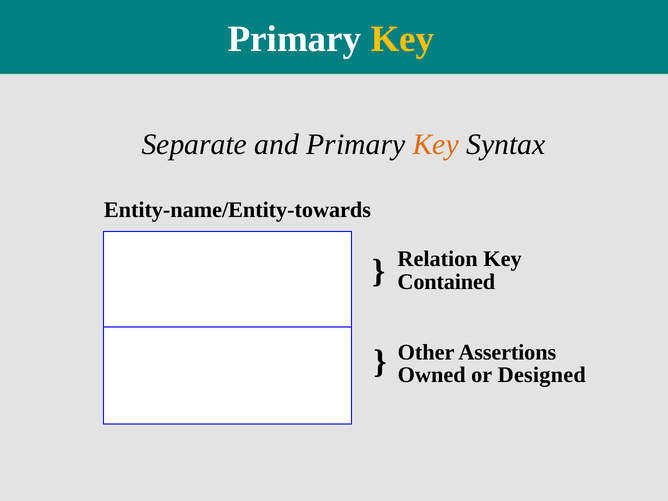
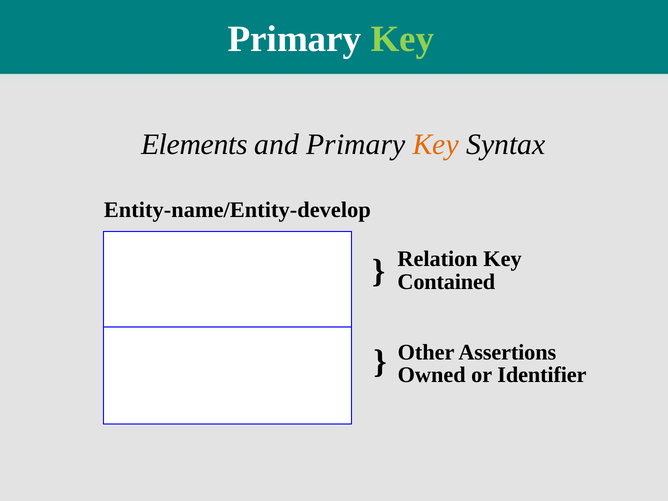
Key at (403, 39) colour: yellow -> light green
Separate: Separate -> Elements
Entity-name/Entity-towards: Entity-name/Entity-towards -> Entity-name/Entity-develop
Designed: Designed -> Identifier
